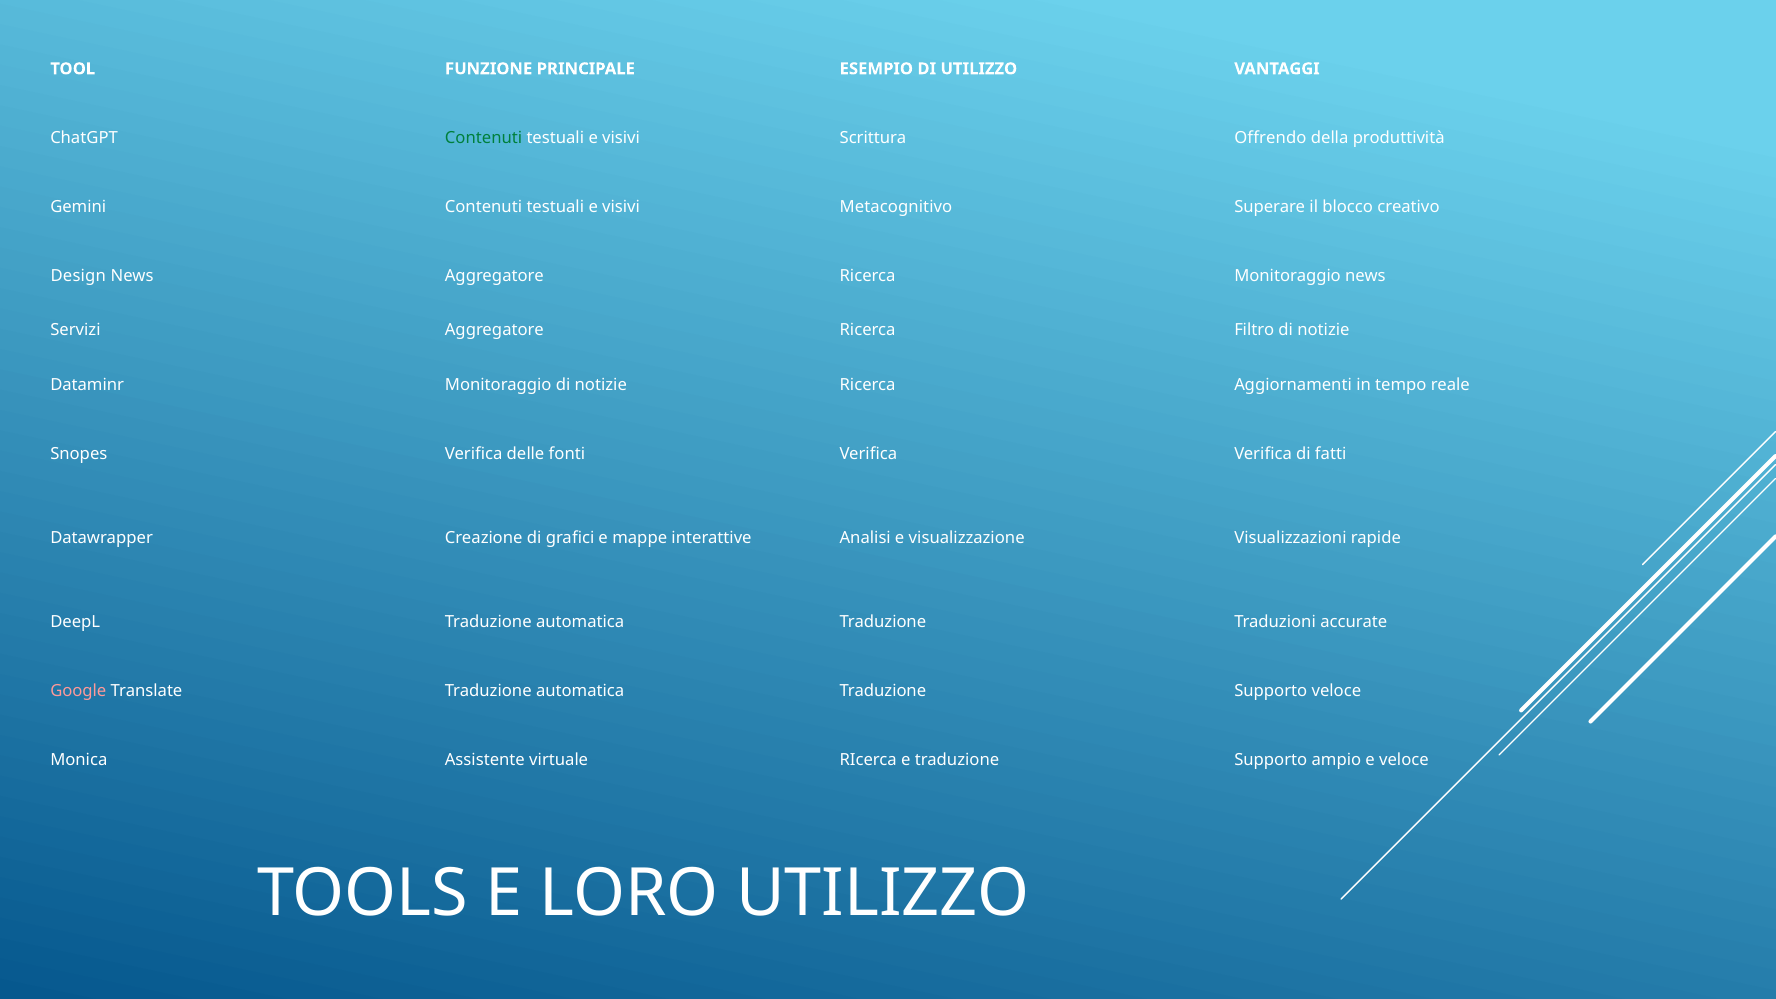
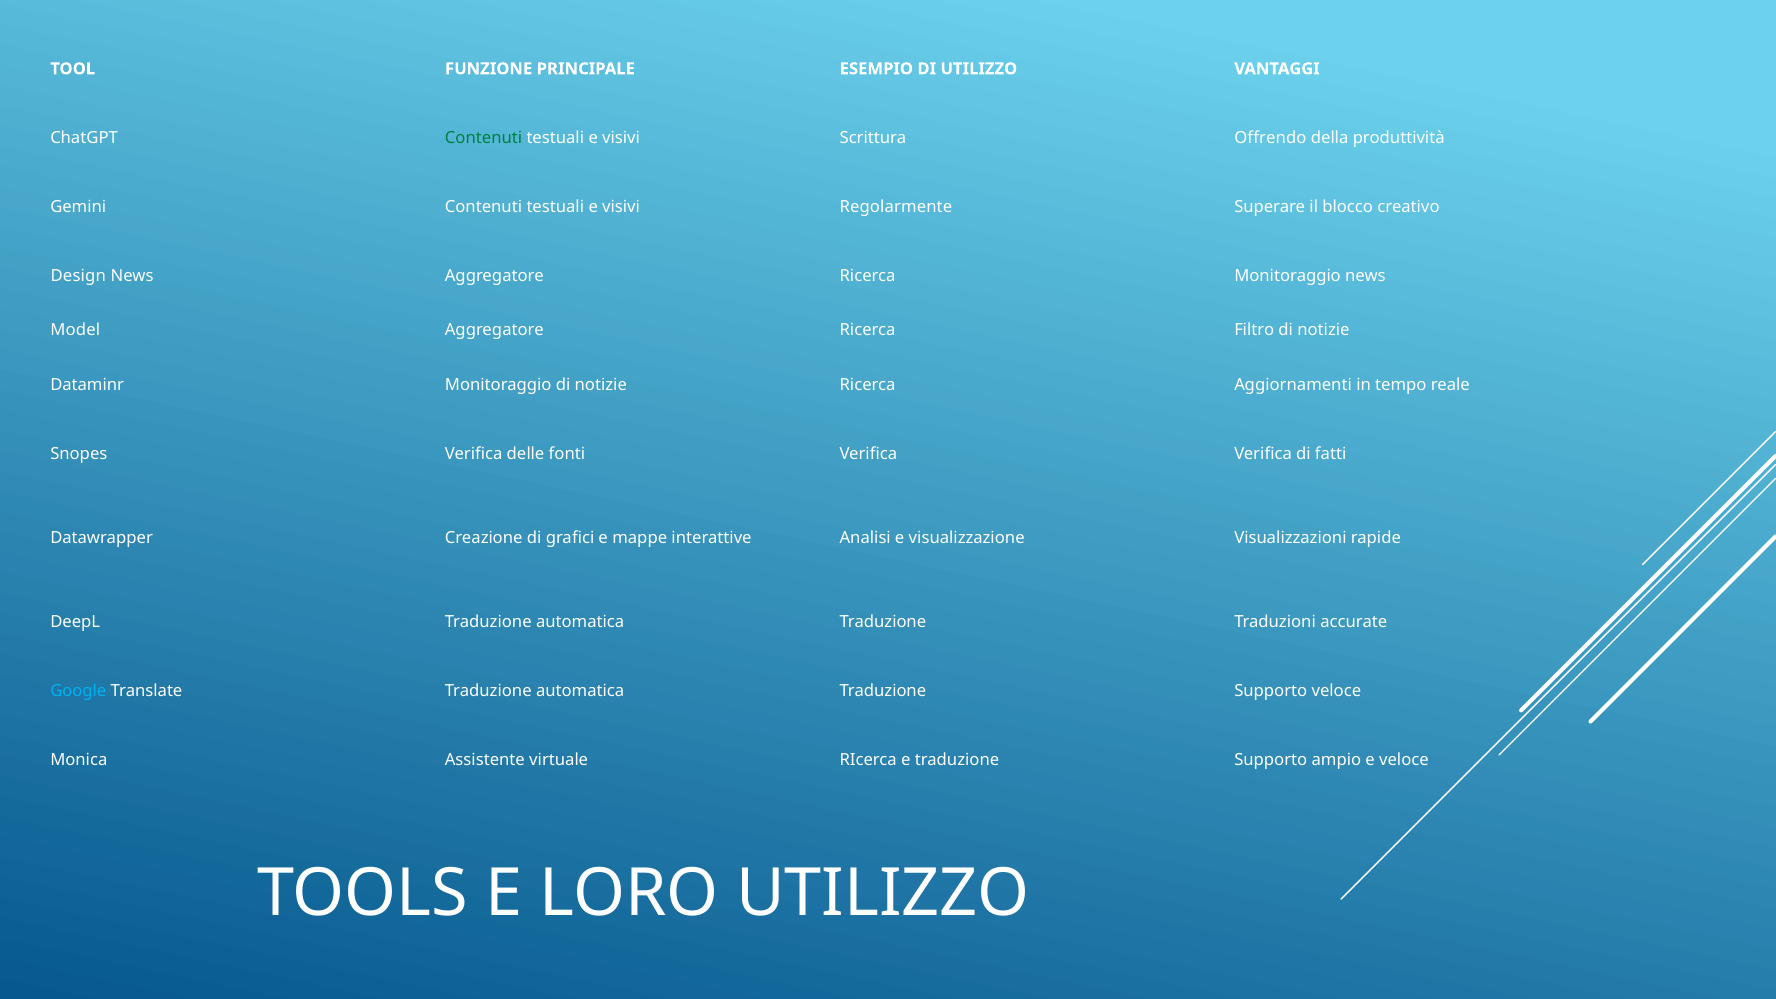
Metacognitivo: Metacognitivo -> Regolarmente
Servizi: Servizi -> Model
Google colour: pink -> light blue
